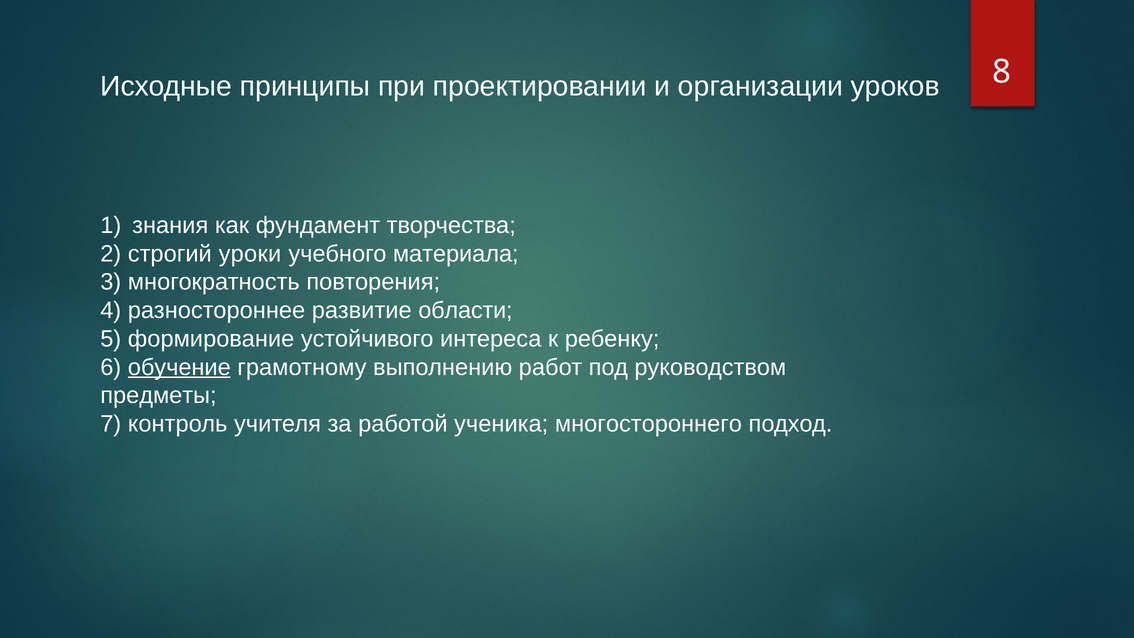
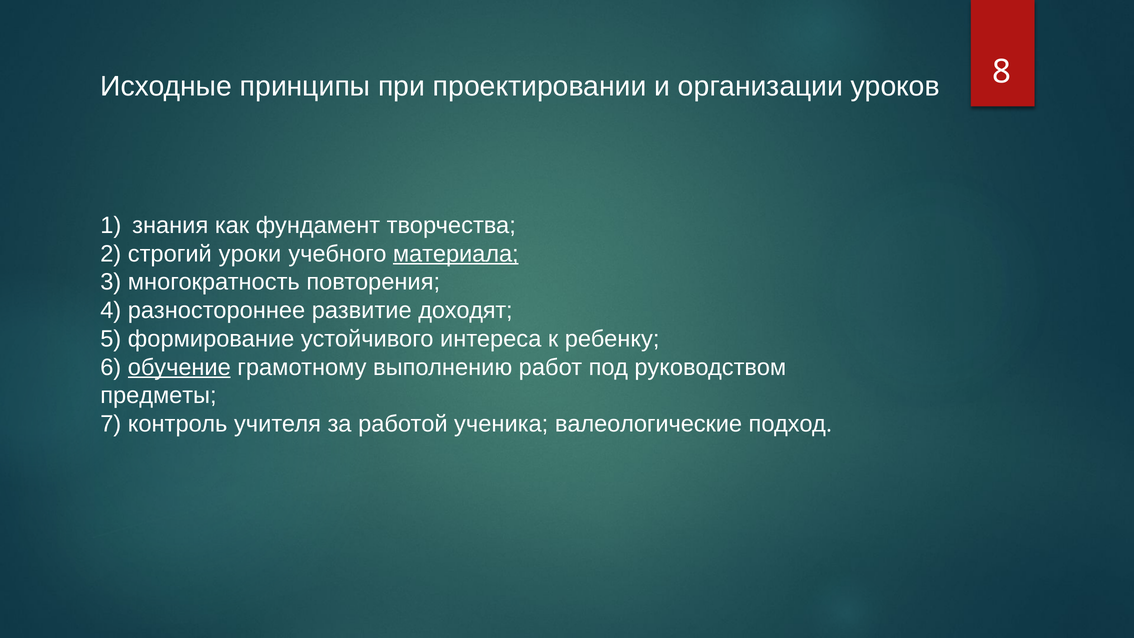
материала underline: none -> present
области: области -> доходят
многостороннего: многостороннего -> валеологические
